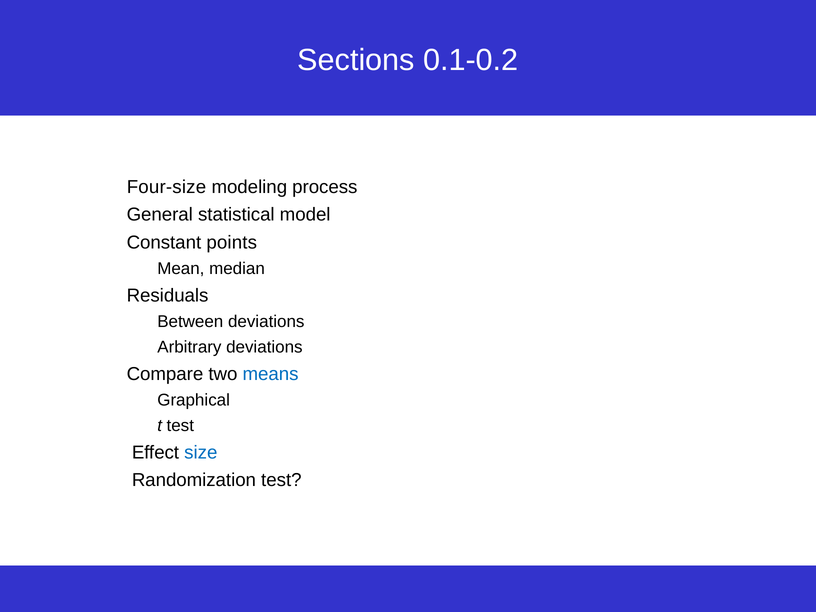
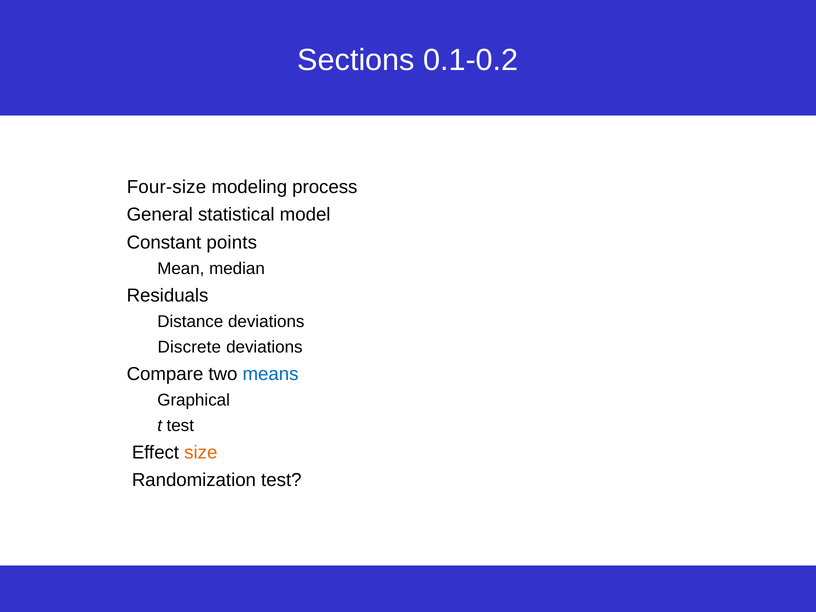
Between: Between -> Distance
Arbitrary: Arbitrary -> Discrete
size colour: blue -> orange
